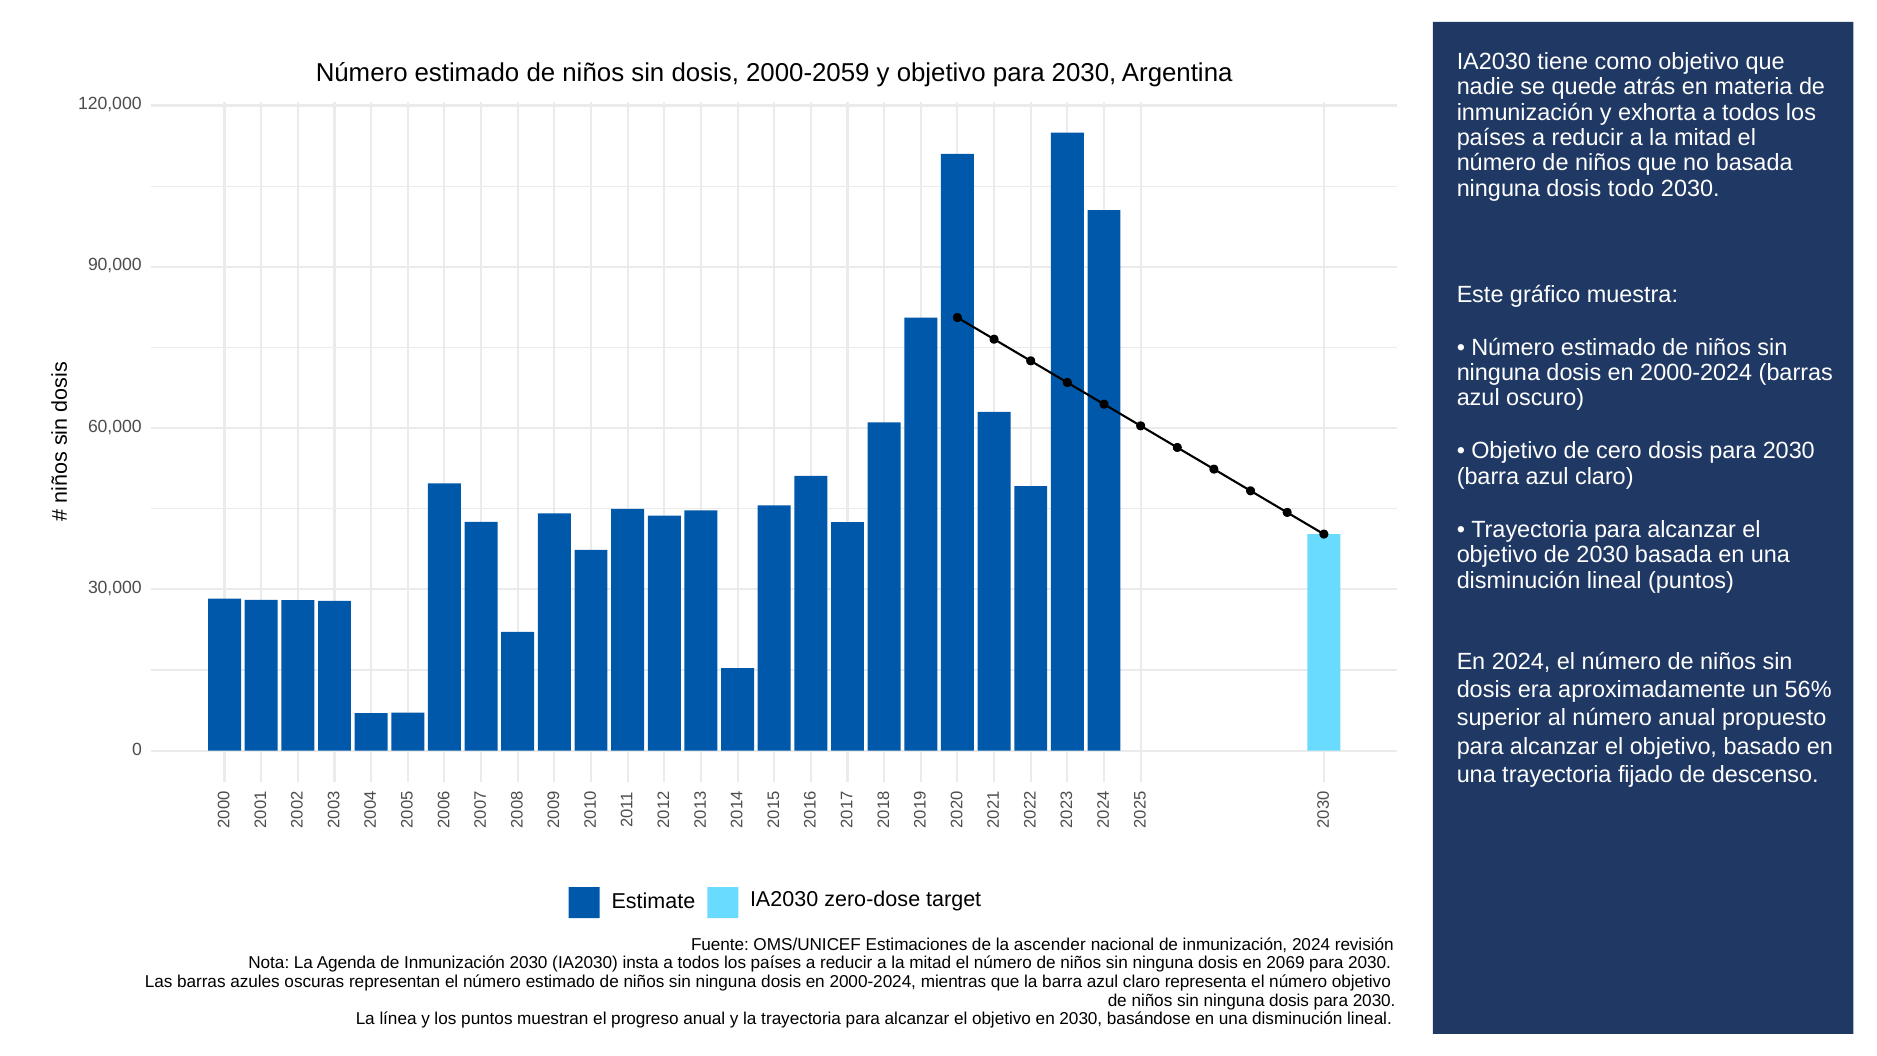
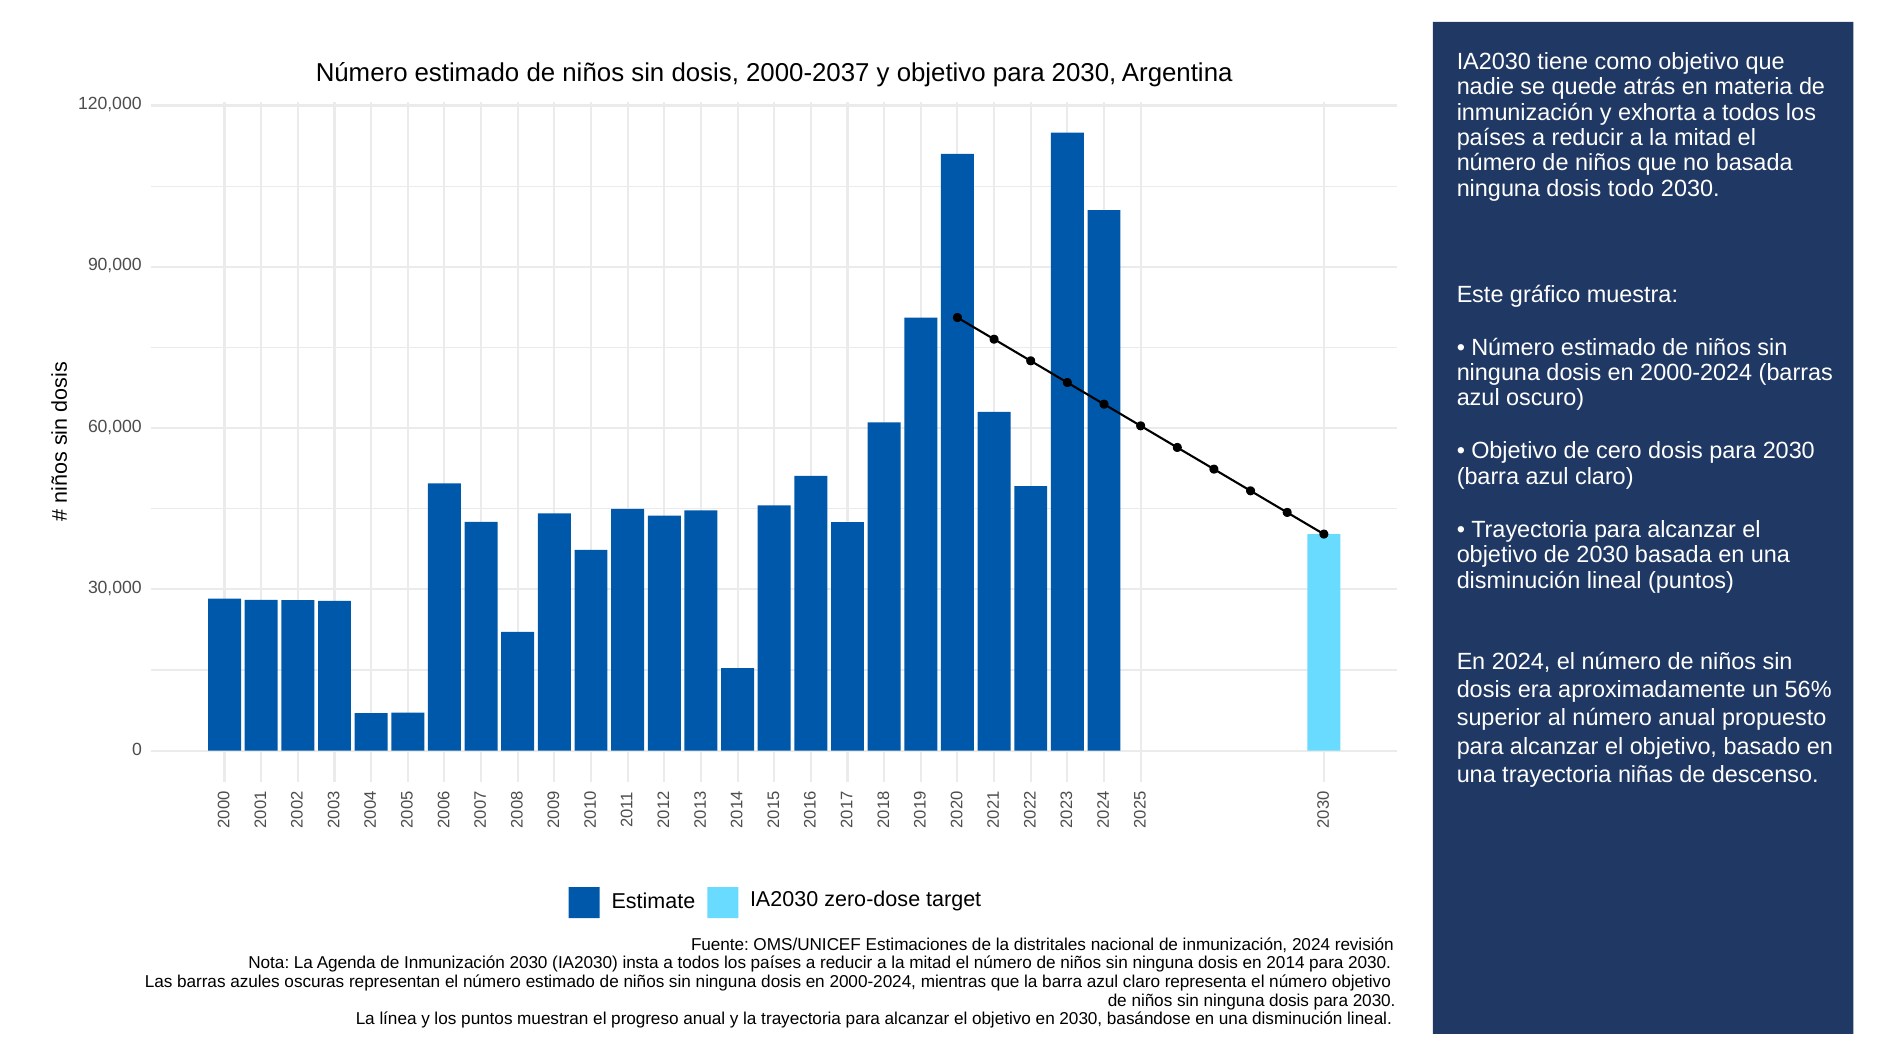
2000-2059: 2000-2059 -> 2000-2037
fijado: fijado -> niñas
ascender: ascender -> distritales
2069: 2069 -> 2014
